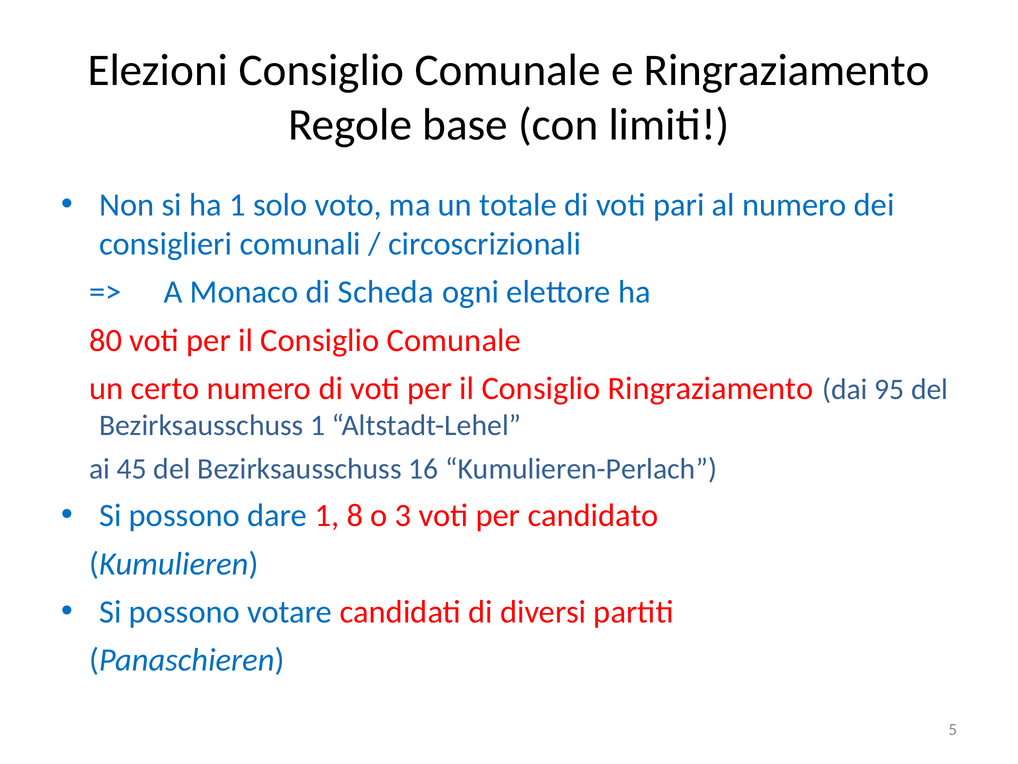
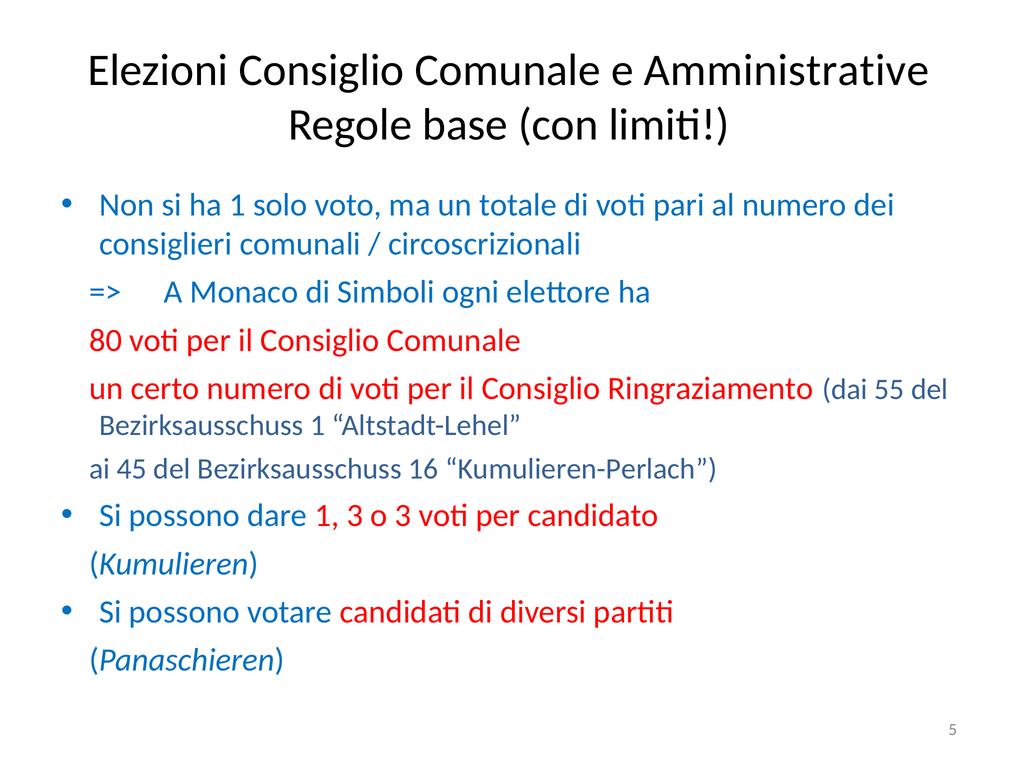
e Ringraziamento: Ringraziamento -> Amministrative
Scheda: Scheda -> Simboli
95: 95 -> 55
1 8: 8 -> 3
